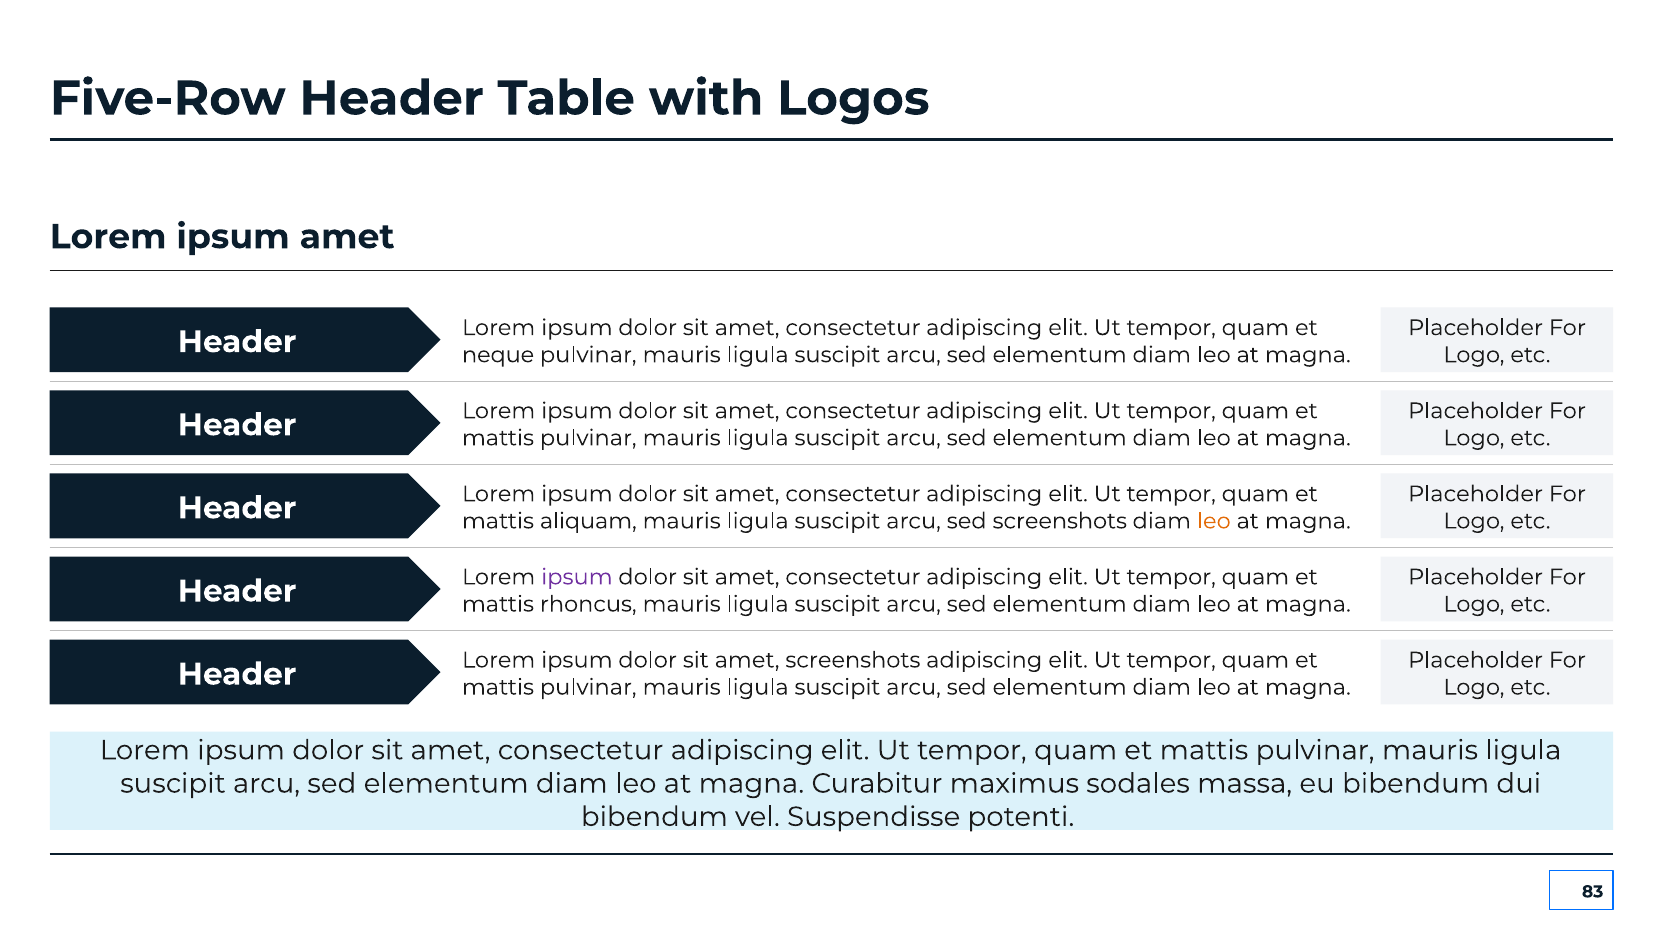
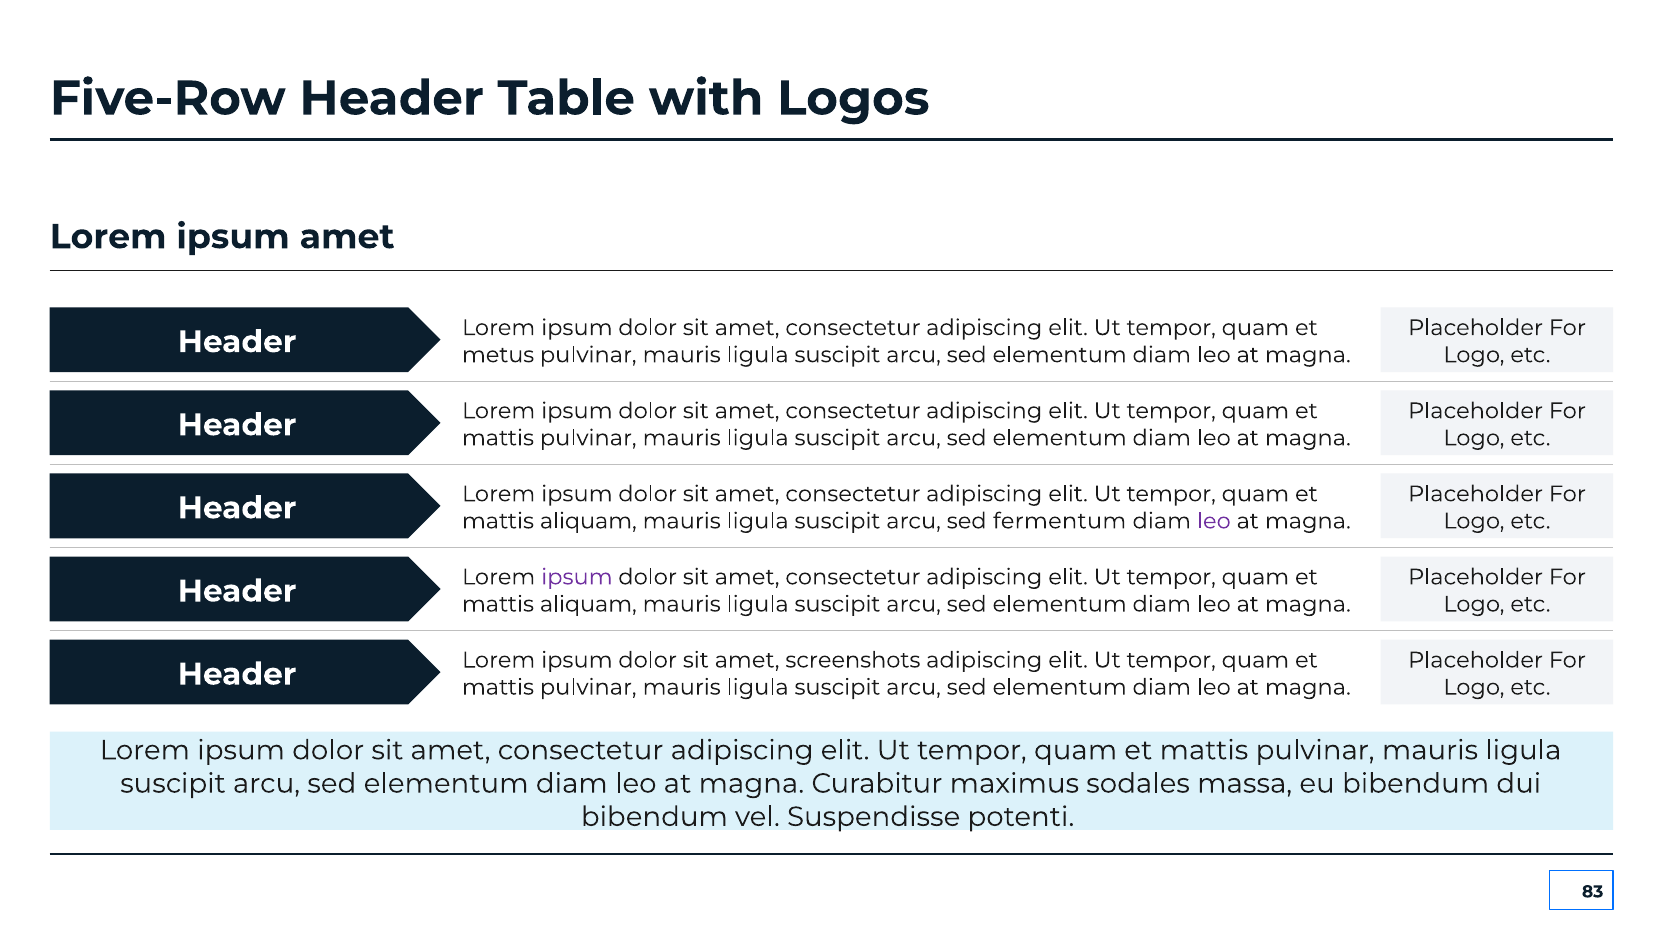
neque: neque -> metus
sed screenshots: screenshots -> fermentum
leo at (1214, 521) colour: orange -> purple
rhoncus at (588, 604): rhoncus -> aliquam
